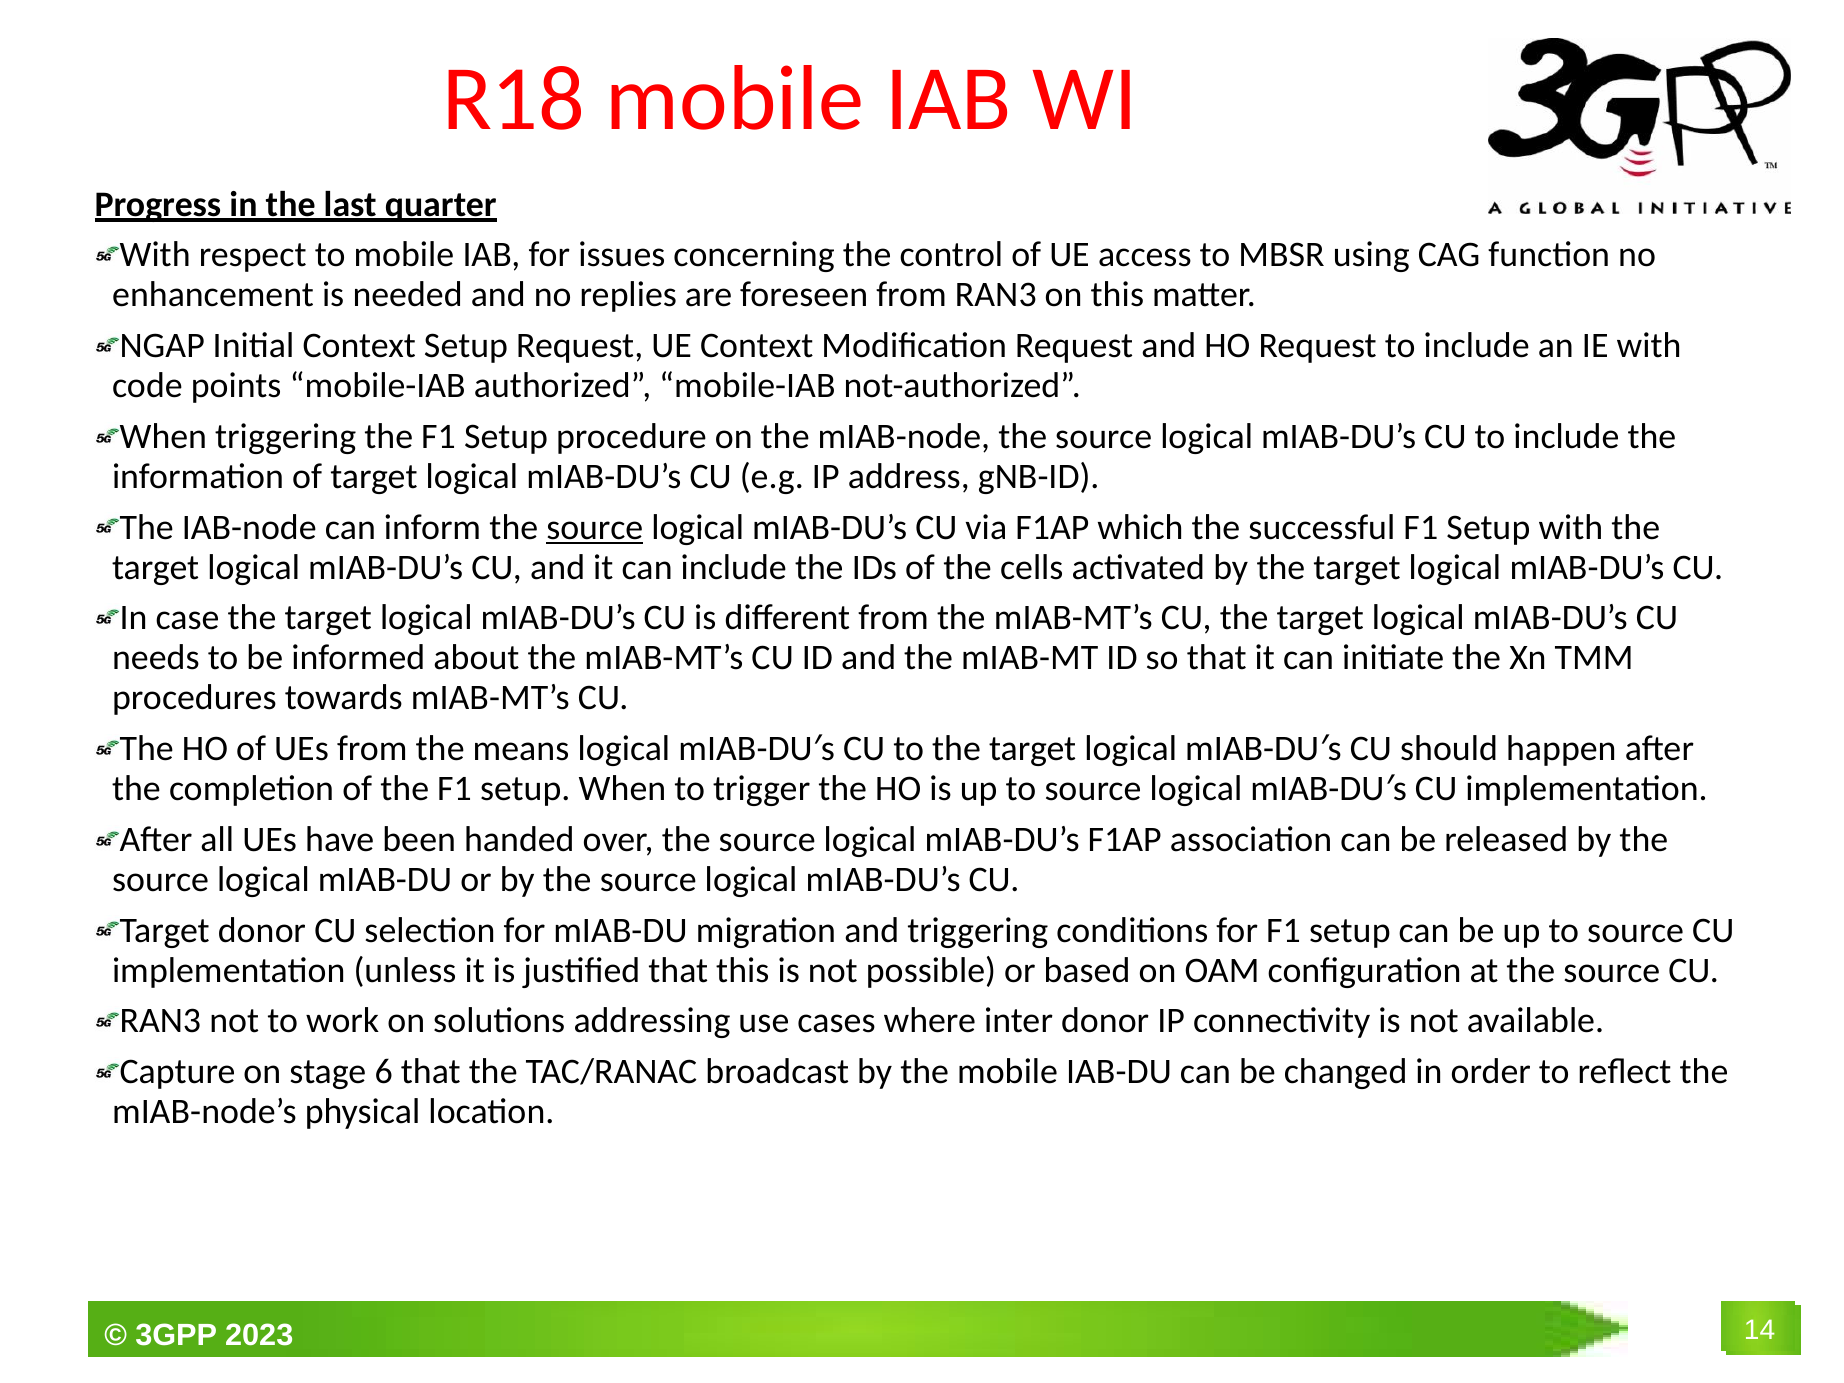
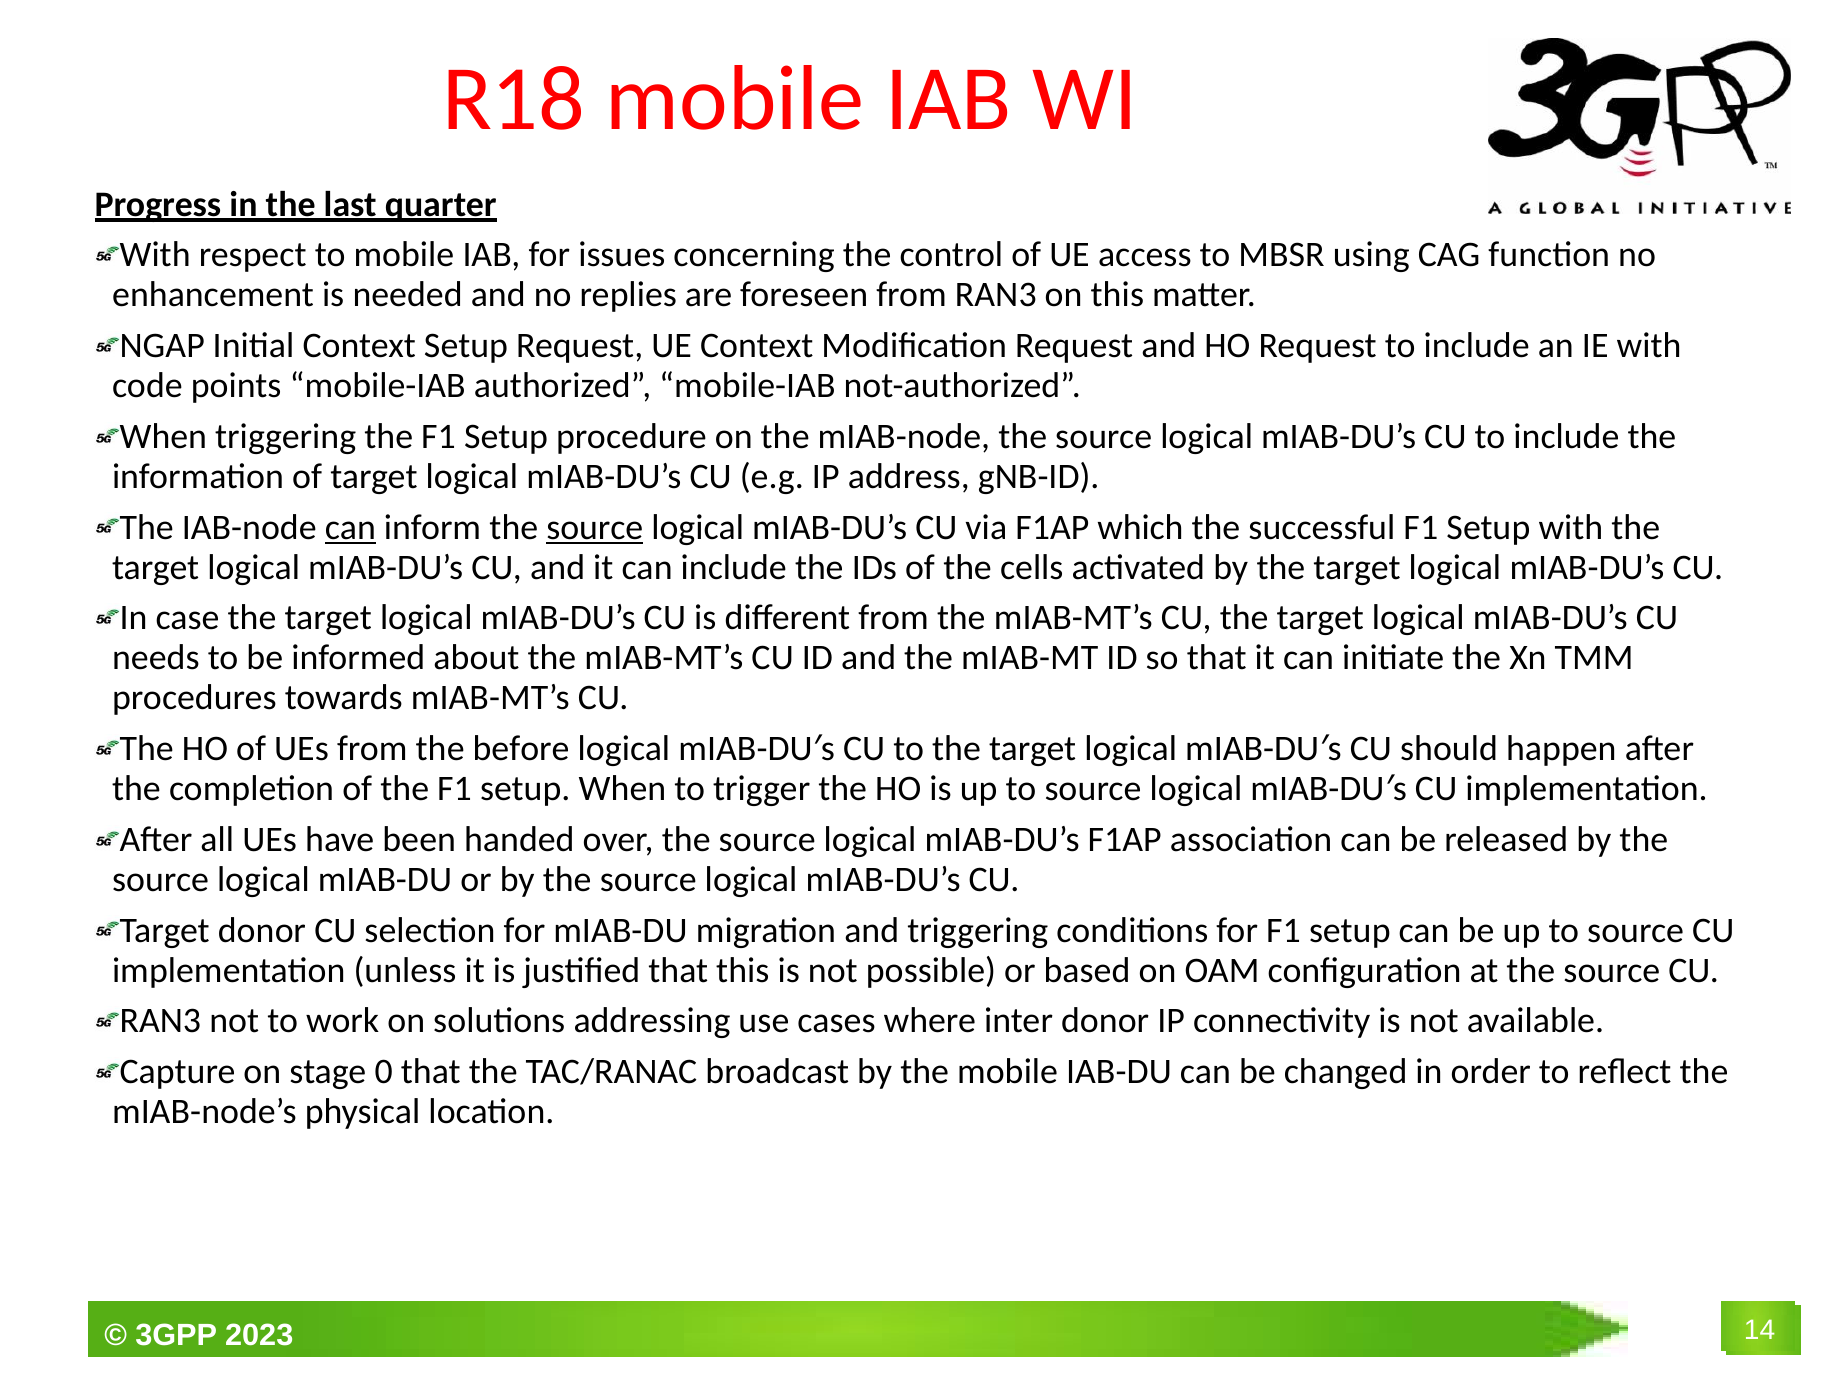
can at (350, 527) underline: none -> present
means: means -> before
6: 6 -> 0
